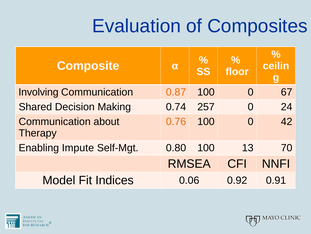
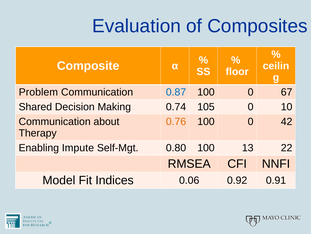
Involving: Involving -> Problem
0.87 colour: orange -> blue
257: 257 -> 105
24: 24 -> 10
70: 70 -> 22
